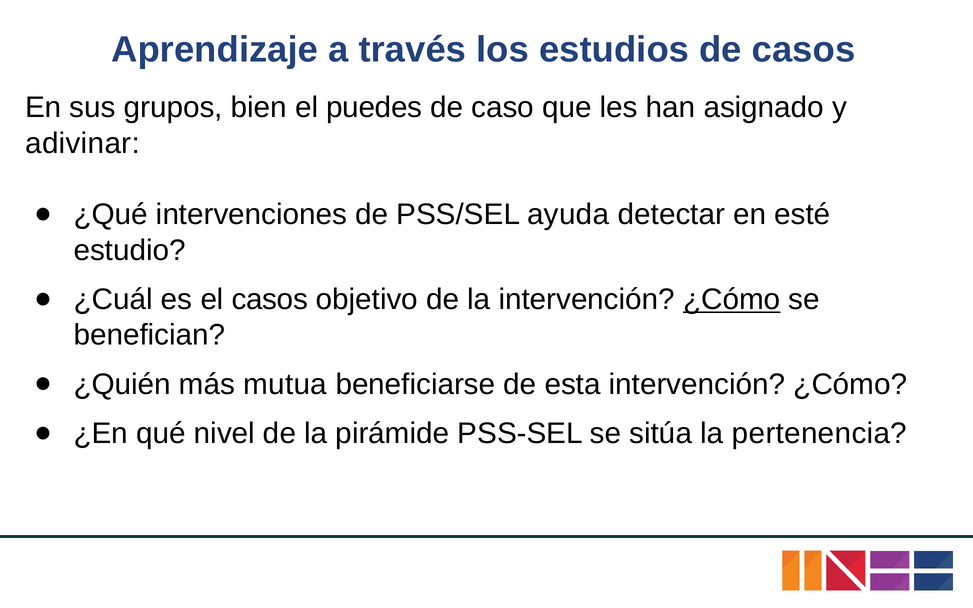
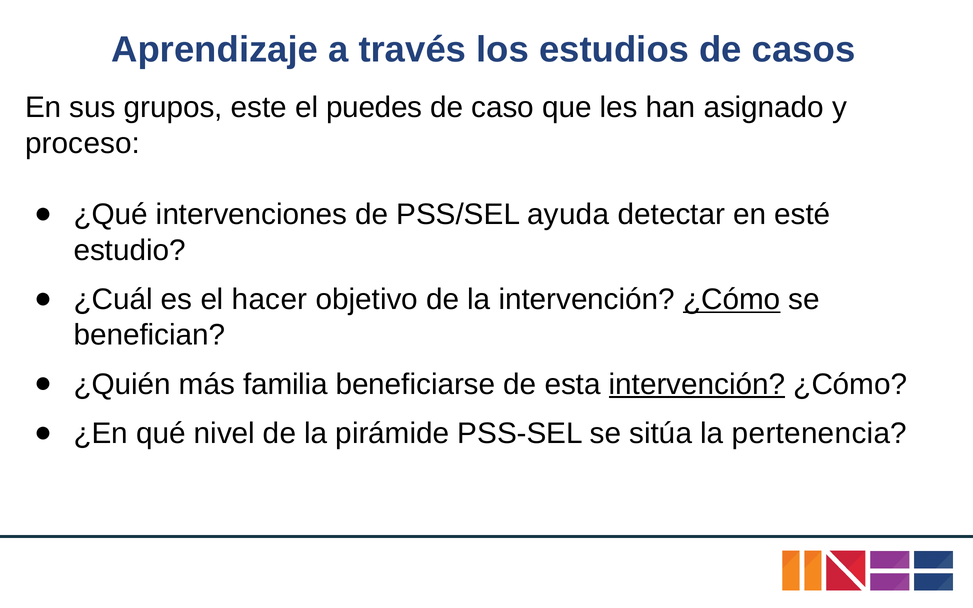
bien: bien -> este
adivinar: adivinar -> proceso
el casos: casos -> hacer
mutua: mutua -> familia
intervención at (697, 384) underline: none -> present
